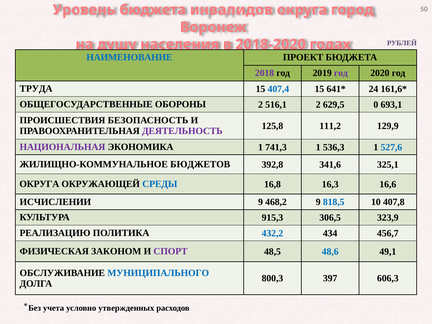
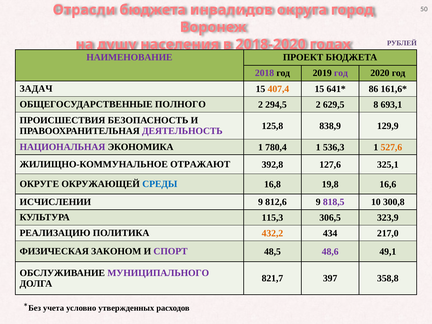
Уровень: Уровень -> Отрасли
НАИМЕНОВАНИЕ colour: blue -> purple
ТРУДА: ТРУДА -> ЗАДАЧ
407,4 colour: blue -> orange
24: 24 -> 86
ОБОРОНЫ: ОБОРОНЫ -> ПОЛНОГО
516,1: 516,1 -> 294,5
0: 0 -> 8
111,2: 111,2 -> 838,9
741,3: 741,3 -> 780,4
527,6 colour: blue -> orange
БЮДЖЕТОВ: БЮДЖЕТОВ -> ОТРАЖАЮТ
341,6: 341,6 -> 127,6
ОКРУГА at (39, 184): ОКРУГА -> ОКРУГЕ
16,3: 16,3 -> 19,8
468,2: 468,2 -> 812,6
818,5 colour: blue -> purple
407,8: 407,8 -> 300,8
915,3: 915,3 -> 115,3
432,2 colour: blue -> orange
456,7: 456,7 -> 217,0
48,6 colour: blue -> purple
МУНИЦИПАЛЬНОГО colour: blue -> purple
800,3: 800,3 -> 821,7
606,3: 606,3 -> 358,8
